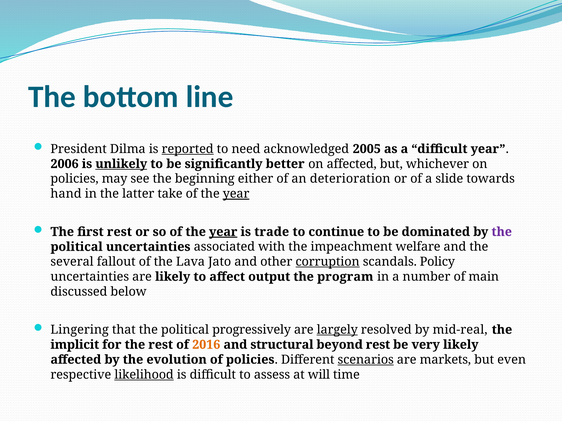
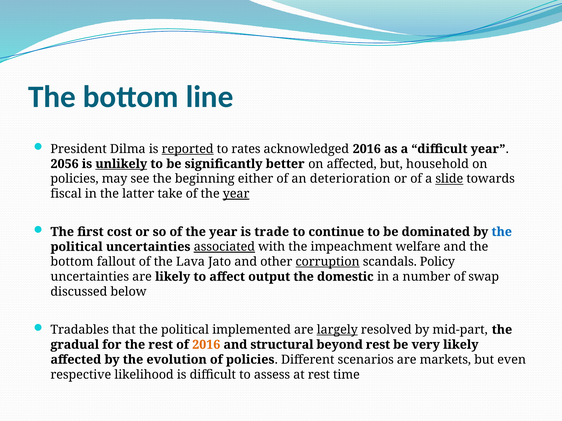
need: need -> rates
acknowledged 2005: 2005 -> 2016
2006: 2006 -> 2056
whichever: whichever -> household
slide underline: none -> present
hand: hand -> fiscal
first rest: rest -> cost
year at (223, 232) underline: present -> none
the at (502, 232) colour: purple -> blue
associated underline: none -> present
several at (72, 262): several -> bottom
program: program -> domestic
main: main -> swap
Lingering: Lingering -> Tradables
progressively: progressively -> implemented
mid-real: mid-real -> mid-part
implicit: implicit -> gradual
scenarios underline: present -> none
likelihood underline: present -> none
at will: will -> rest
